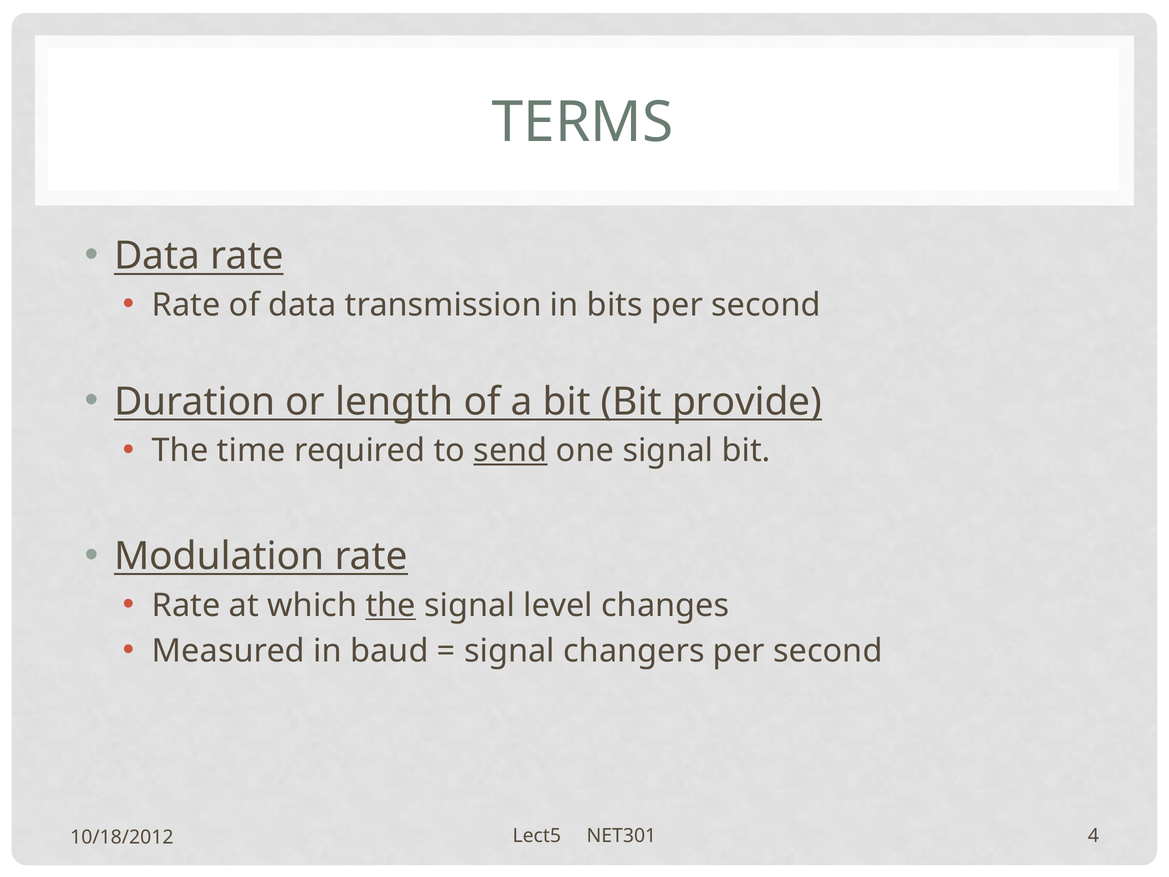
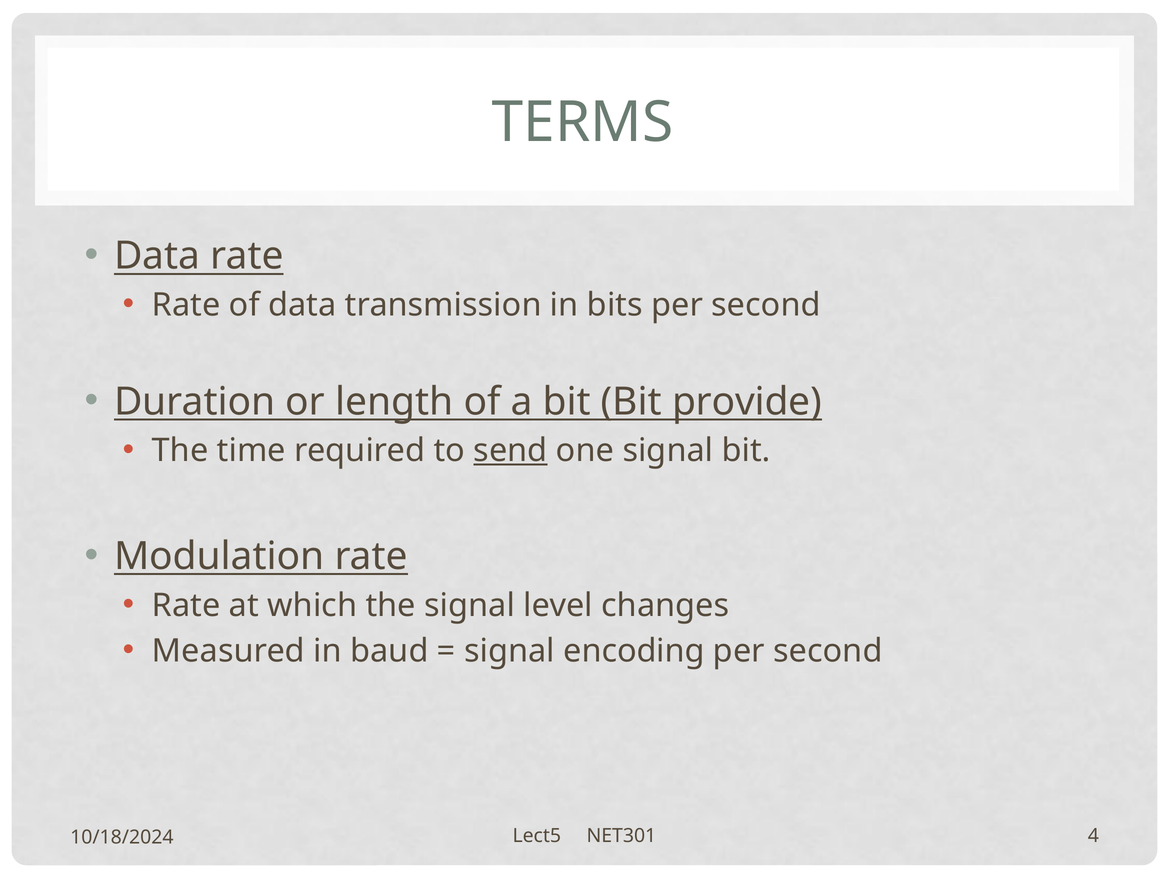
the at (391, 605) underline: present -> none
changers: changers -> encoding
10/18/2012: 10/18/2012 -> 10/18/2024
